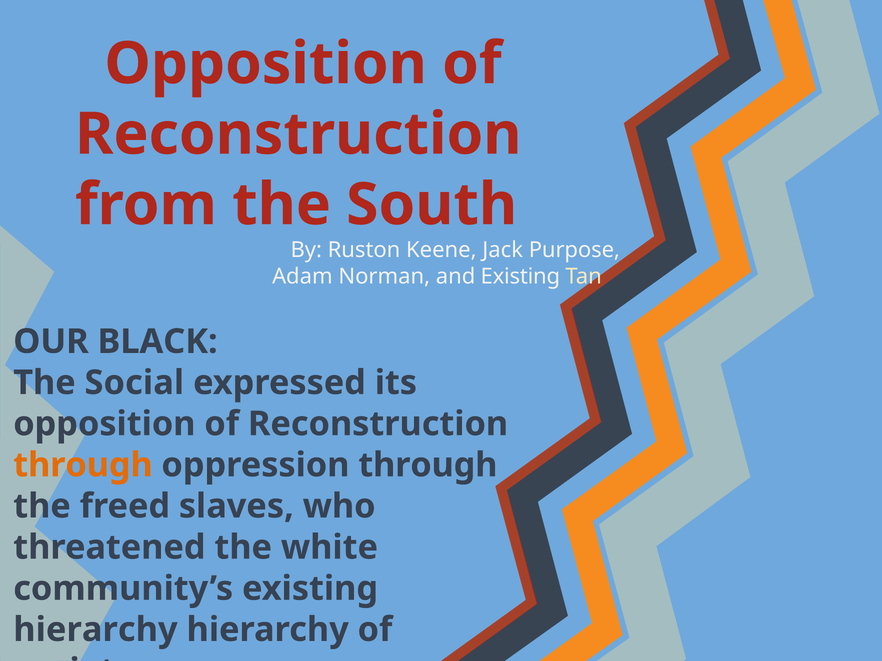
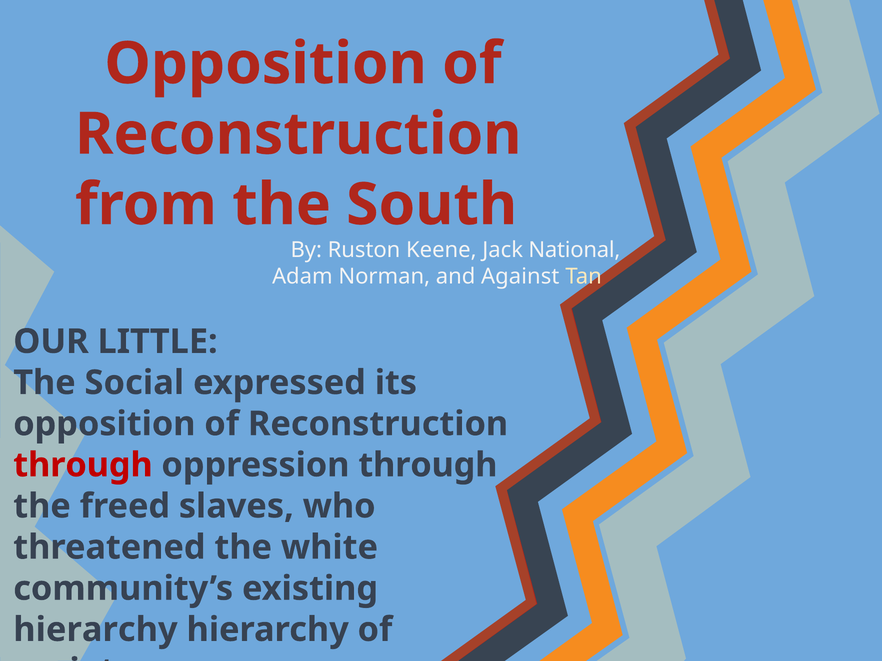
Purpose: Purpose -> National
and Existing: Existing -> Against
BLACK: BLACK -> LITTLE
through at (83, 465) colour: orange -> red
